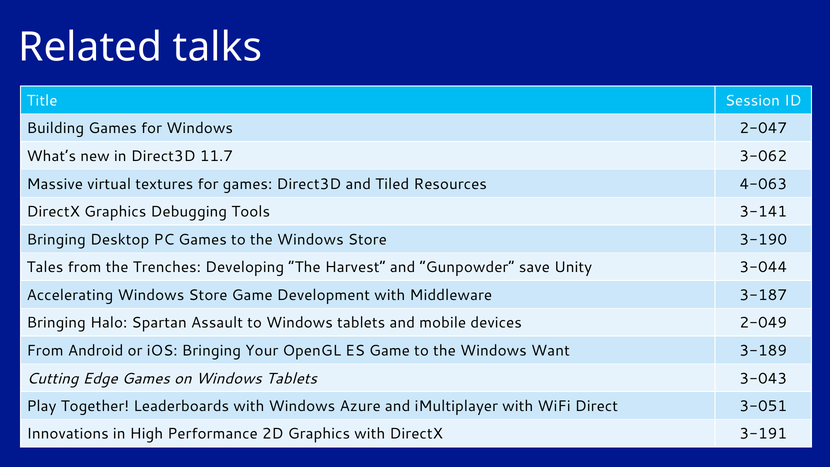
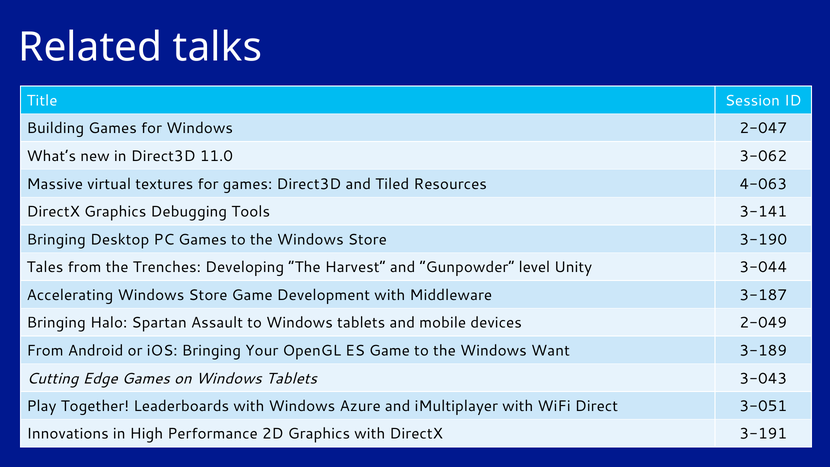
11.7: 11.7 -> 11.0
save: save -> level
